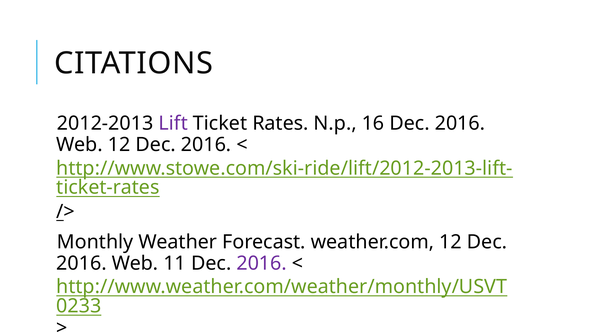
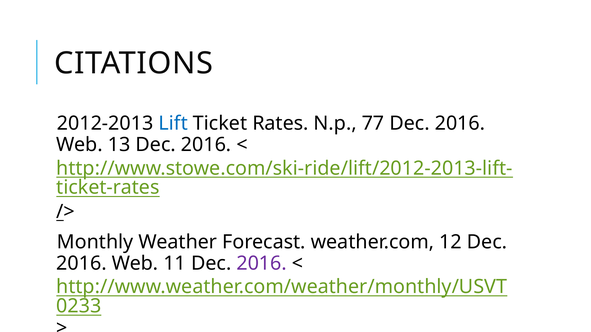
Lift colour: purple -> blue
16: 16 -> 77
Web 12: 12 -> 13
